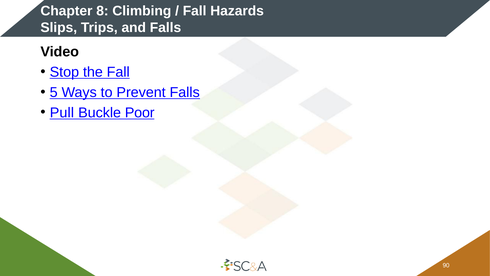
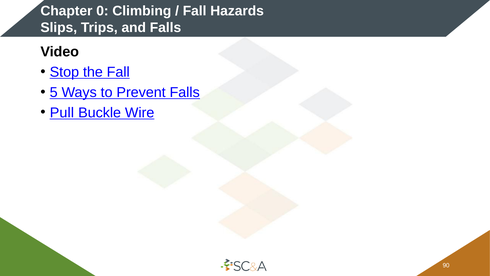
8: 8 -> 0
Poor: Poor -> Wire
